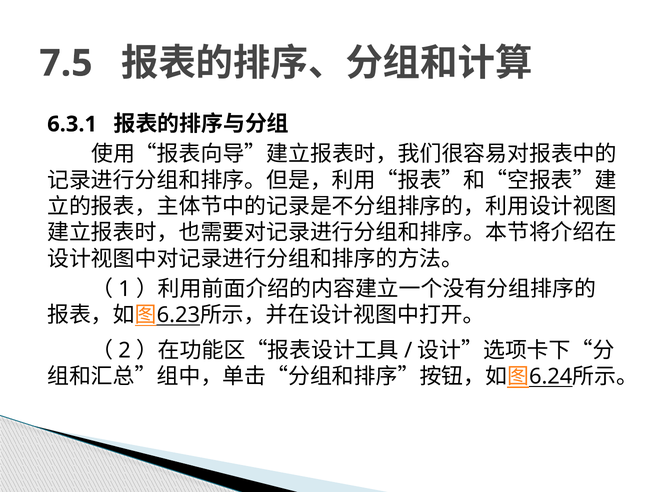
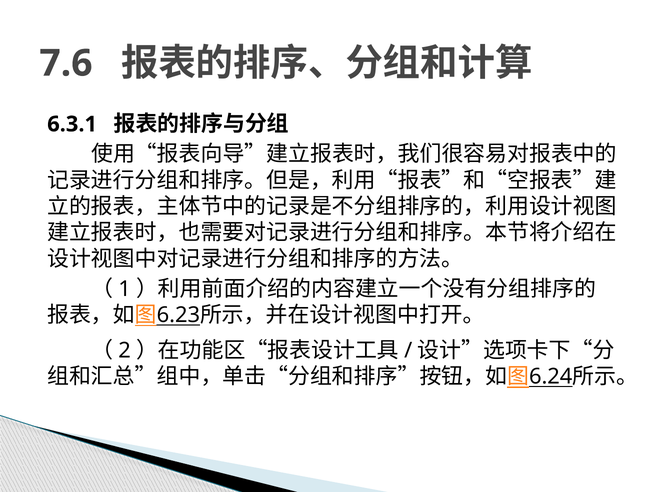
7.5: 7.5 -> 7.6
